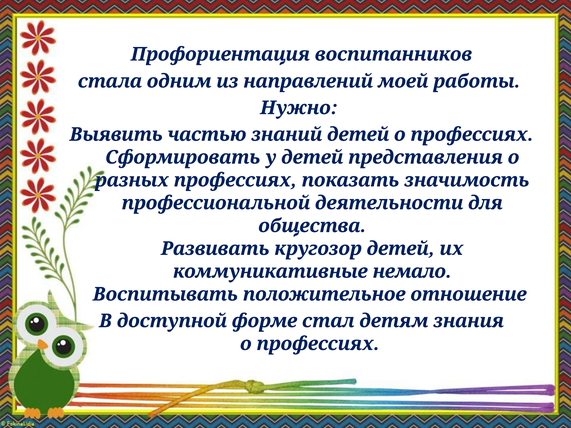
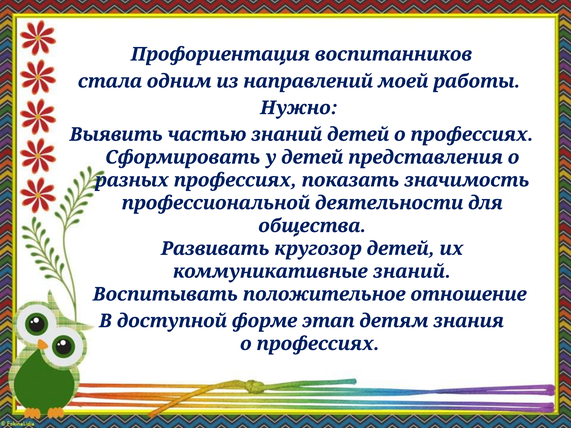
коммуникативные немало: немало -> знаний
стал: стал -> этап
